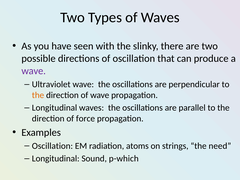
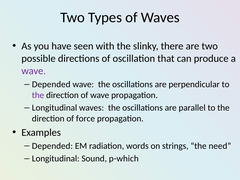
Ultraviolet at (51, 84): Ultraviolet -> Depended
the at (38, 95) colour: orange -> purple
Oscillation at (52, 146): Oscillation -> Depended
atoms: atoms -> words
